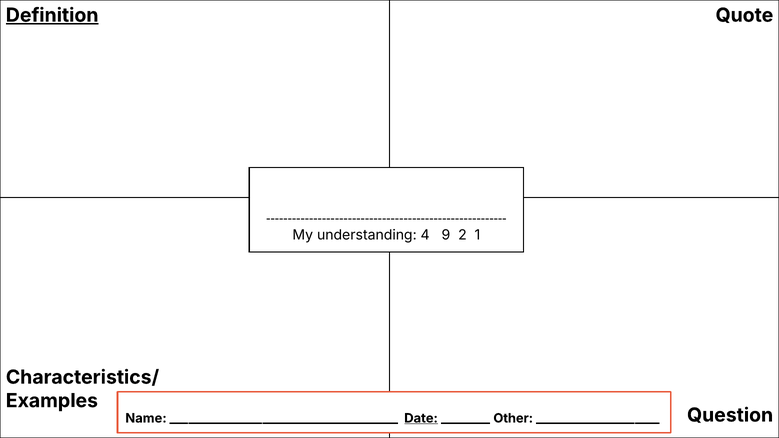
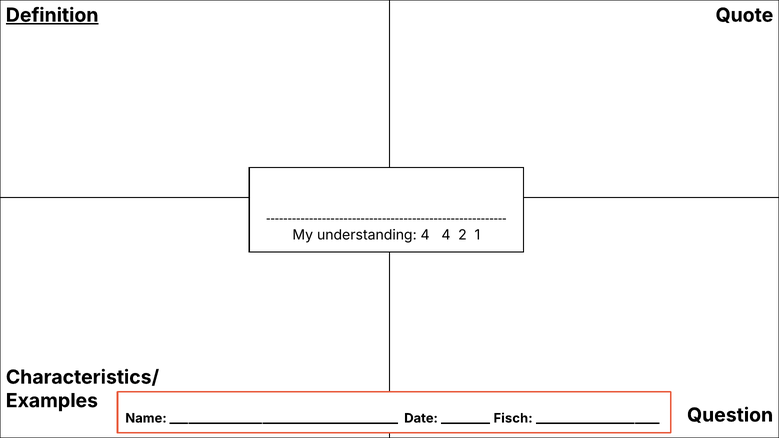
4 9: 9 -> 4
Date underline: present -> none
Other: Other -> Fisch
